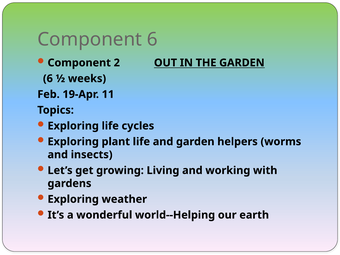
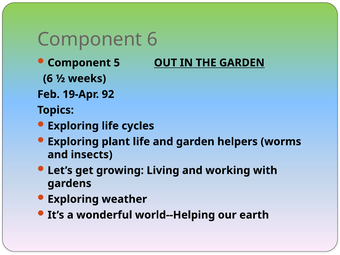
2: 2 -> 5
11: 11 -> 92
